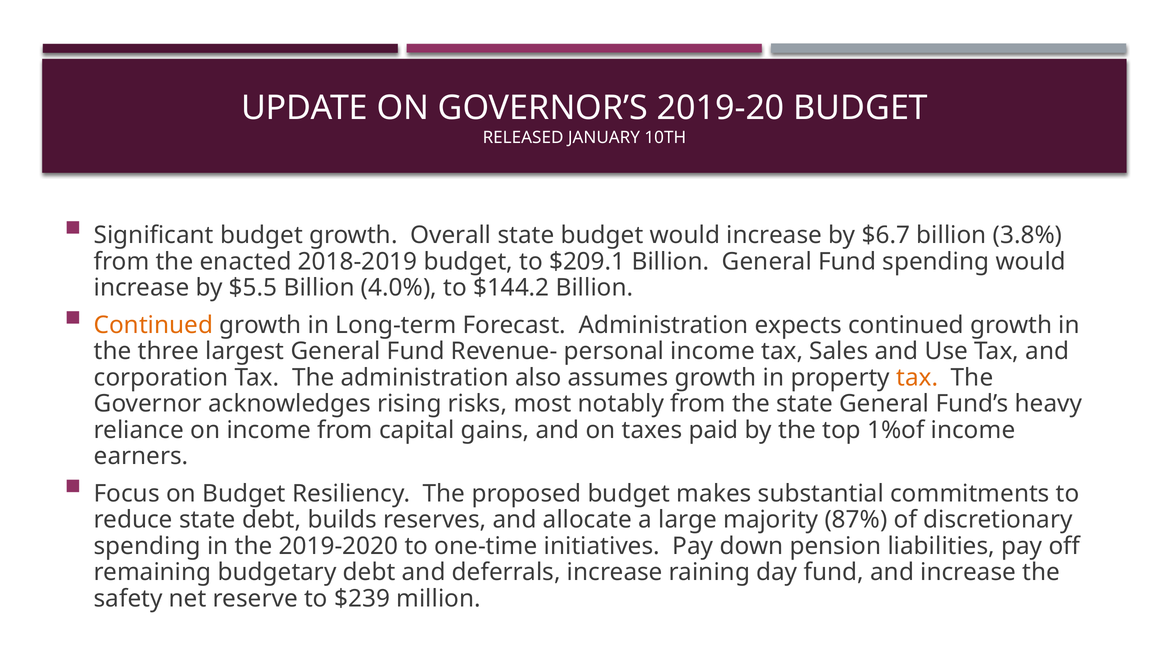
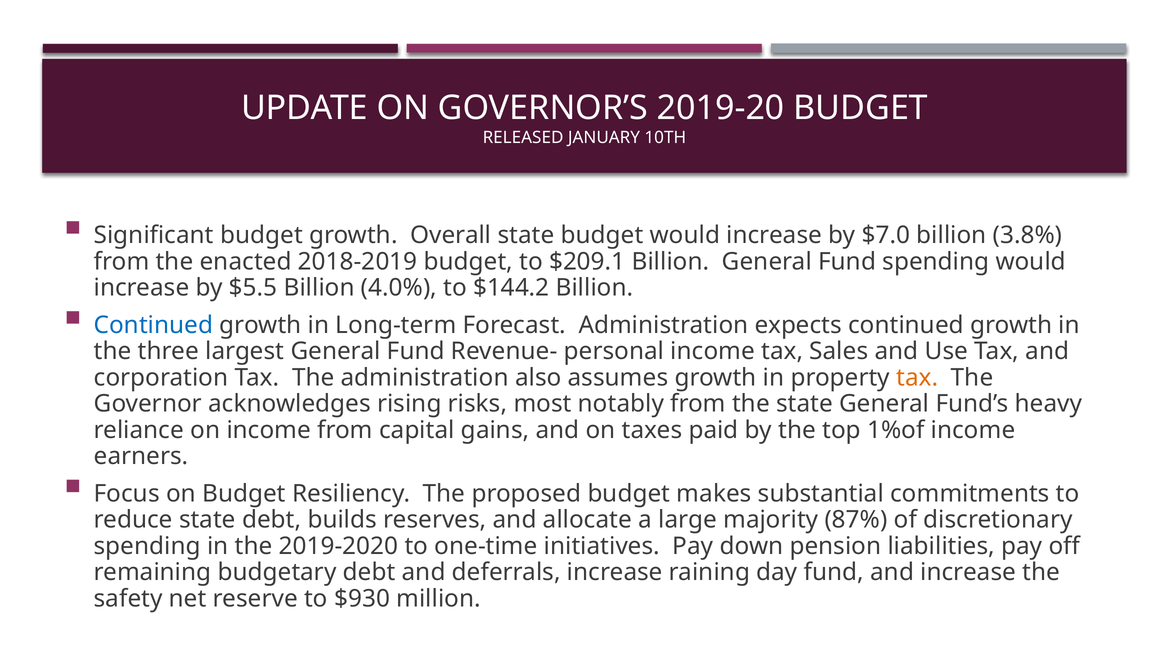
$6.7: $6.7 -> $7.0
Continued at (153, 325) colour: orange -> blue
$239: $239 -> $930
